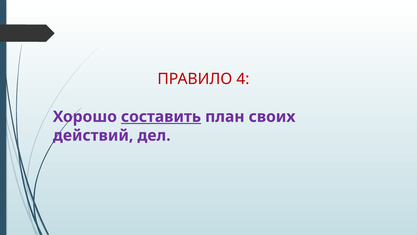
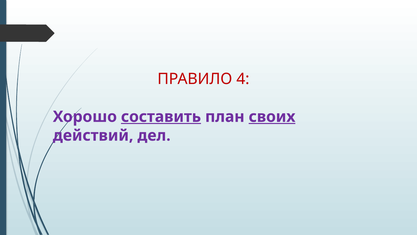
своих underline: none -> present
